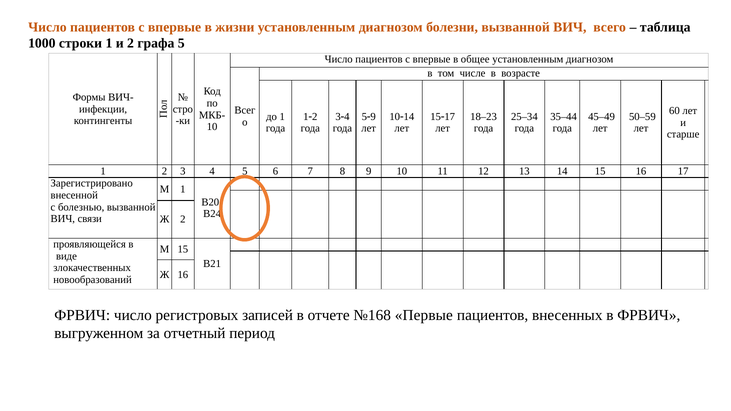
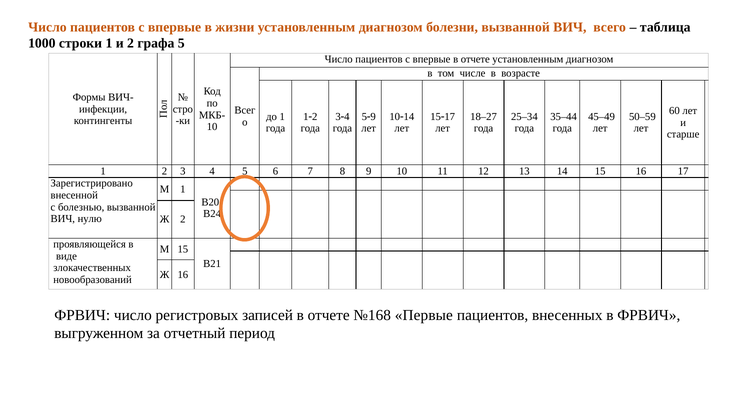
впервые в общее: общее -> отчете
18–23: 18–23 -> 18–27
связи: связи -> нулю
